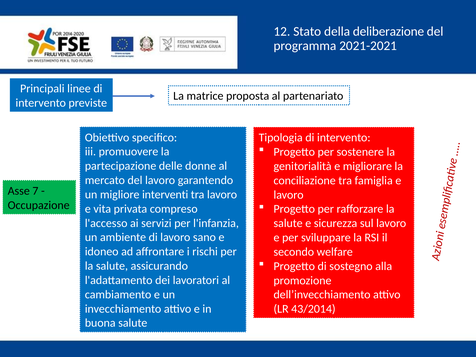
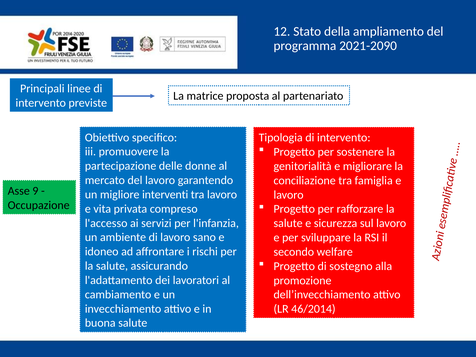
deliberazione: deliberazione -> ampliamento
2021-2021: 2021-2021 -> 2021-2090
7: 7 -> 9
43/2014: 43/2014 -> 46/2014
